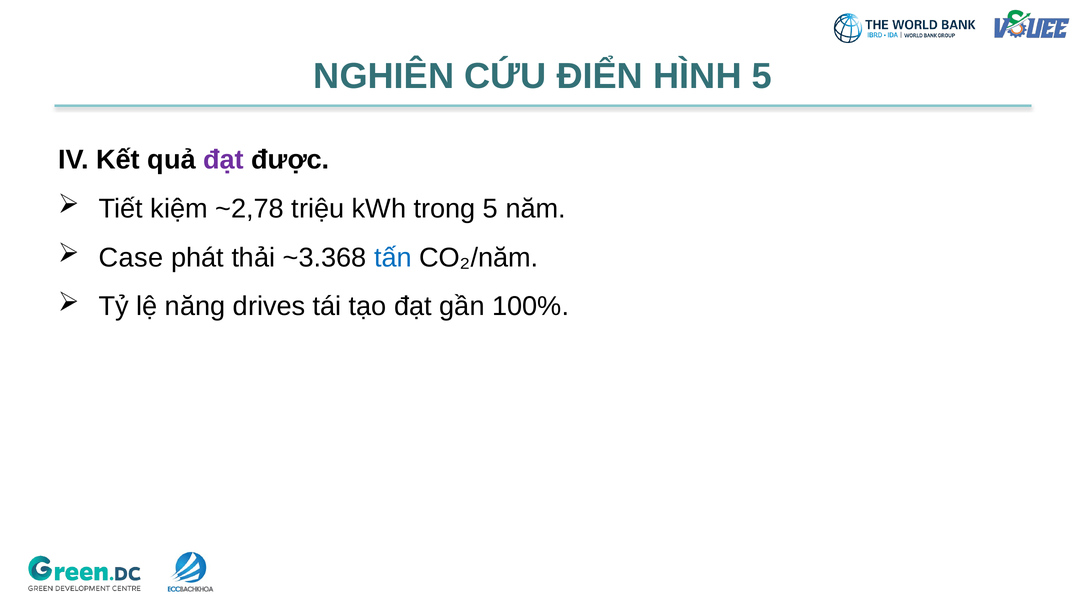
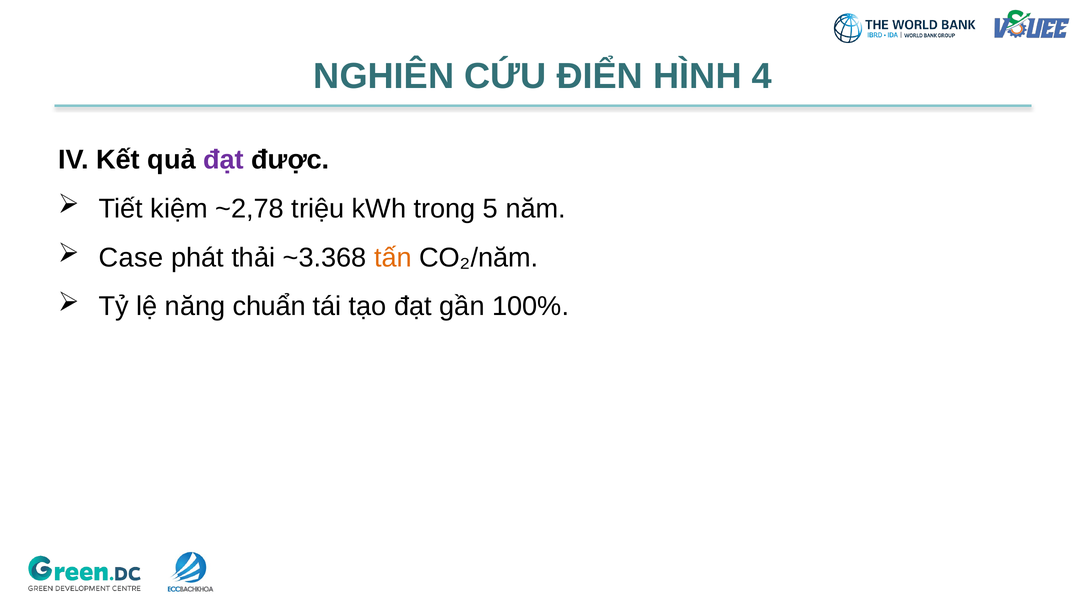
HÌNH 5: 5 -> 4
tấn colour: blue -> orange
drives: drives -> chuẩn
